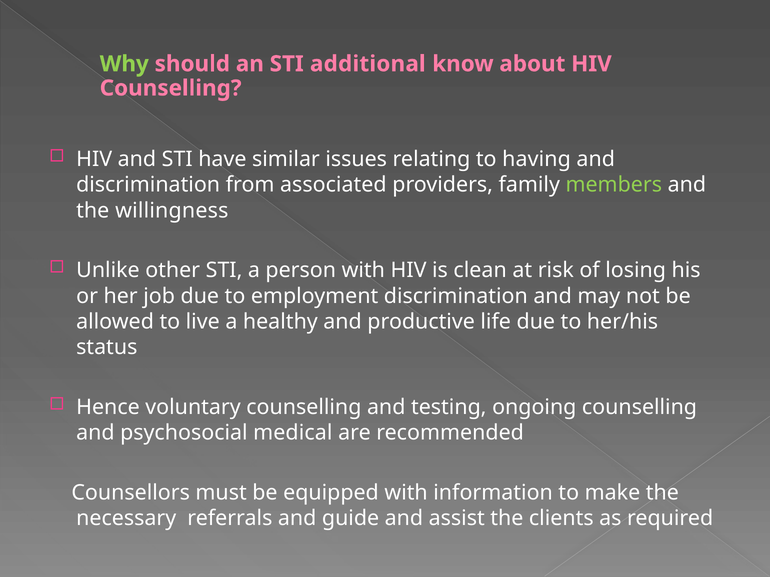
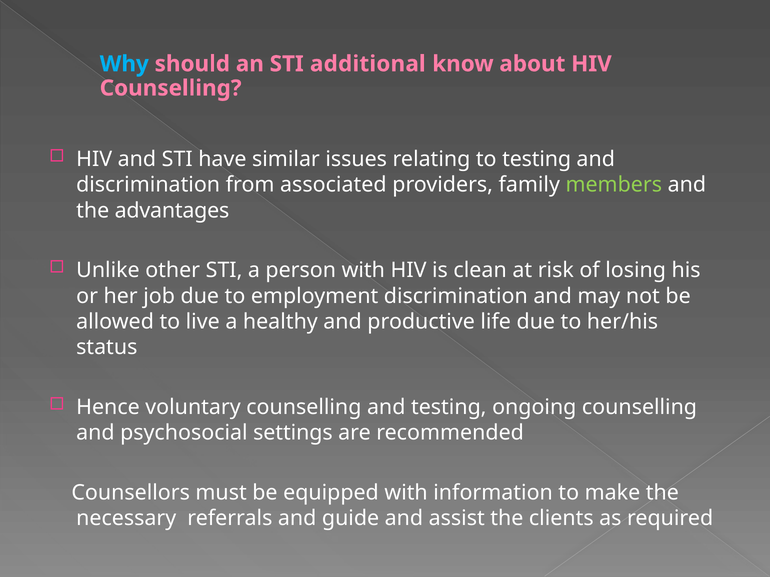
Why colour: light green -> light blue
to having: having -> testing
willingness: willingness -> advantages
medical: medical -> settings
